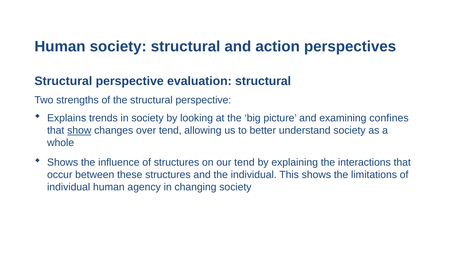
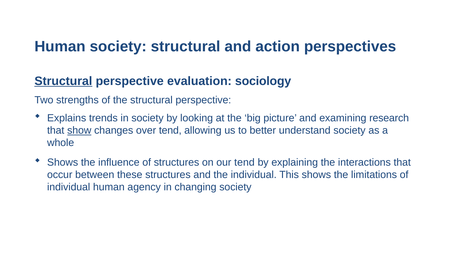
Structural at (63, 81) underline: none -> present
evaluation structural: structural -> sociology
confines: confines -> research
